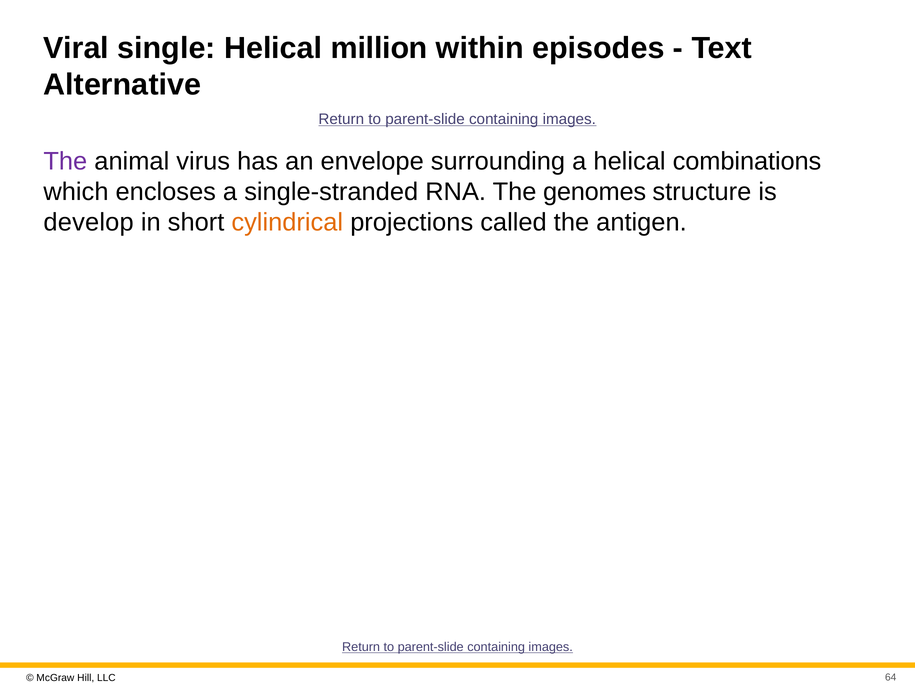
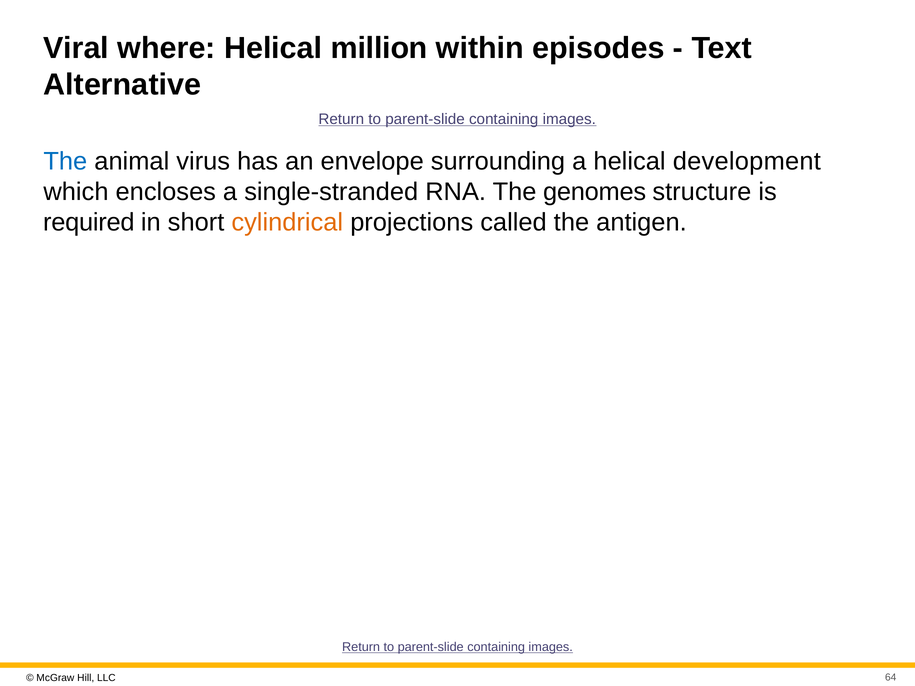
single: single -> where
The at (65, 161) colour: purple -> blue
combinations: combinations -> development
develop: develop -> required
